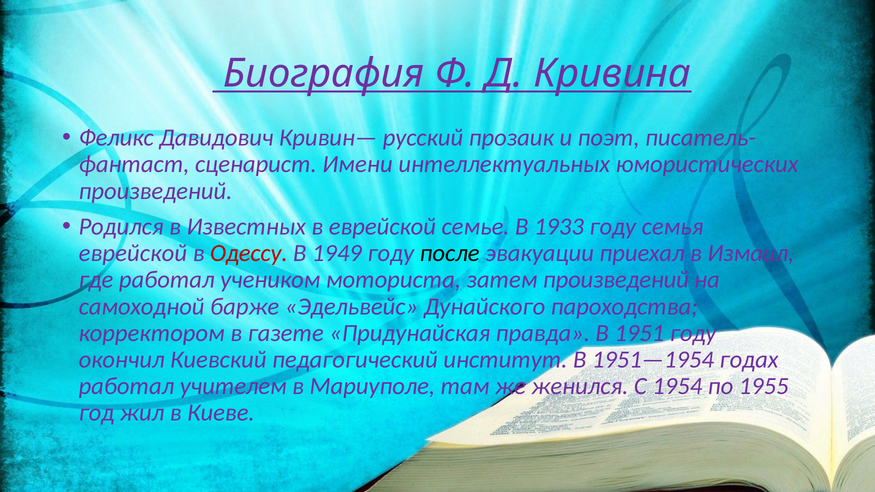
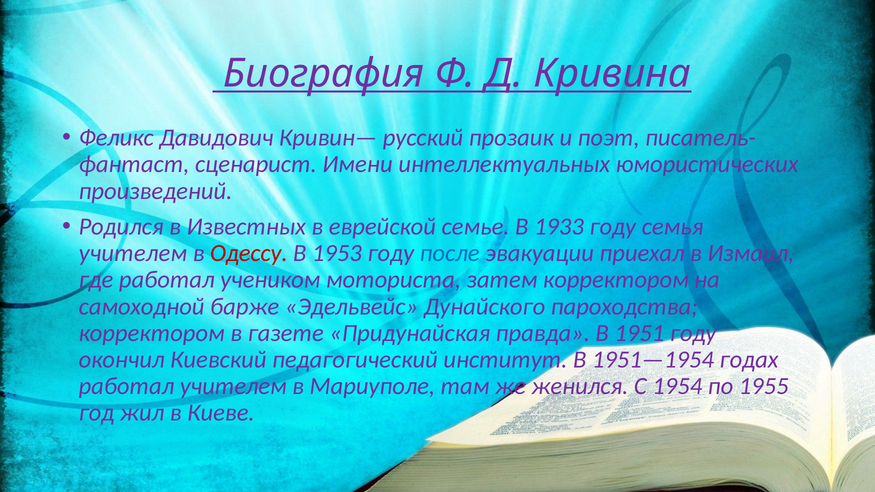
еврейской at (133, 253): еврейской -> учителем
1949: 1949 -> 1953
после colour: black -> blue
затем произведений: произведений -> корректором
